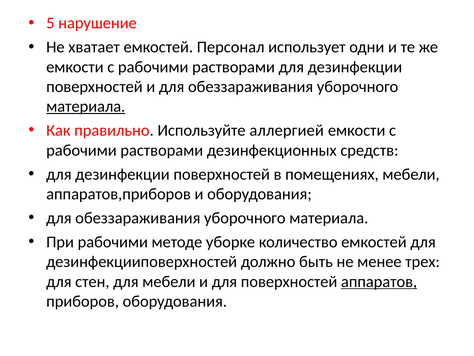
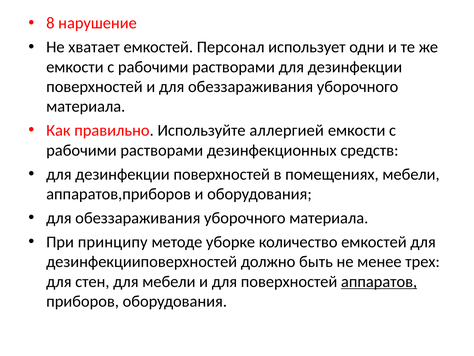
5: 5 -> 8
материала at (86, 106) underline: present -> none
При рабочими: рабочими -> принципу
